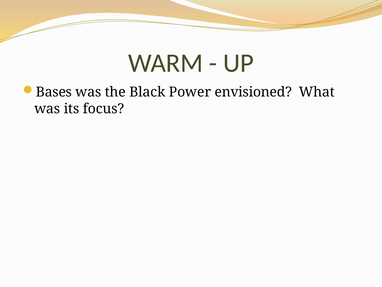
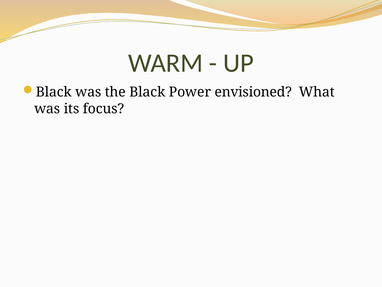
Bases at (54, 92): Bases -> Black
